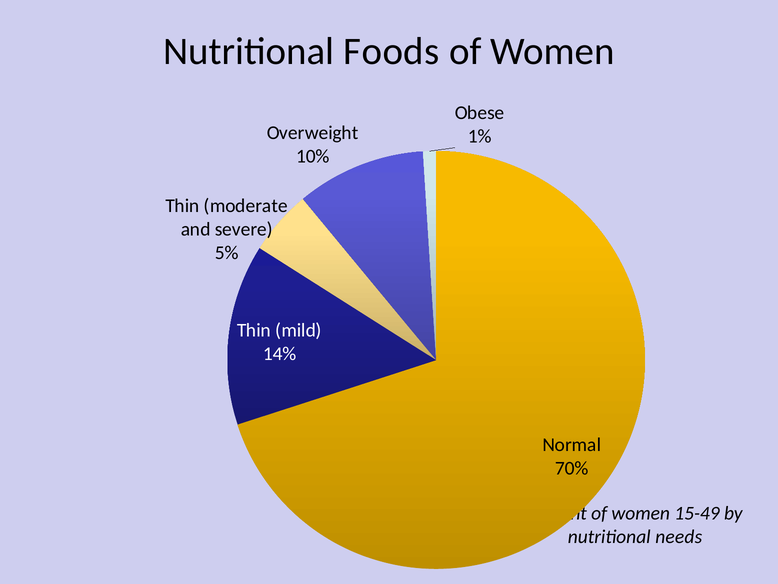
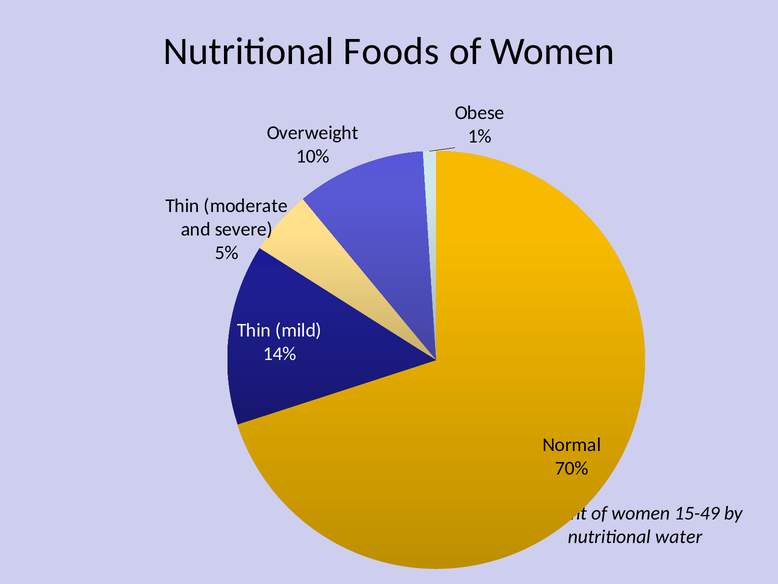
needs: needs -> water
